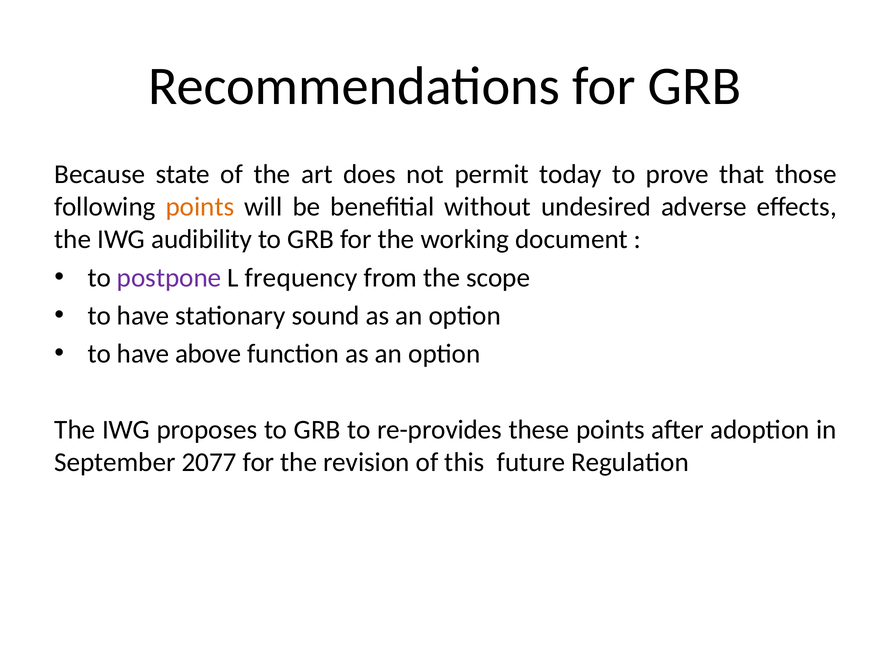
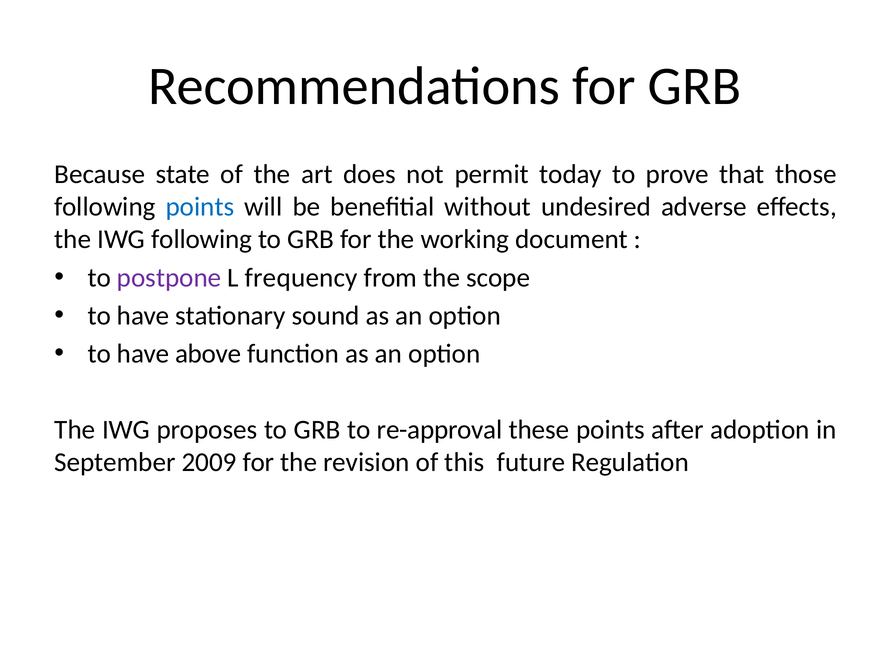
points at (200, 207) colour: orange -> blue
IWG audibility: audibility -> following
re-provides: re-provides -> re-approval
2077: 2077 -> 2009
